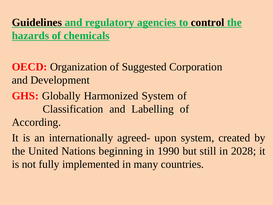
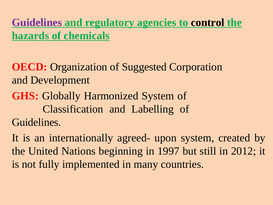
Guidelines at (37, 22) colour: black -> purple
According at (36, 122): According -> Guidelines
1990: 1990 -> 1997
2028: 2028 -> 2012
